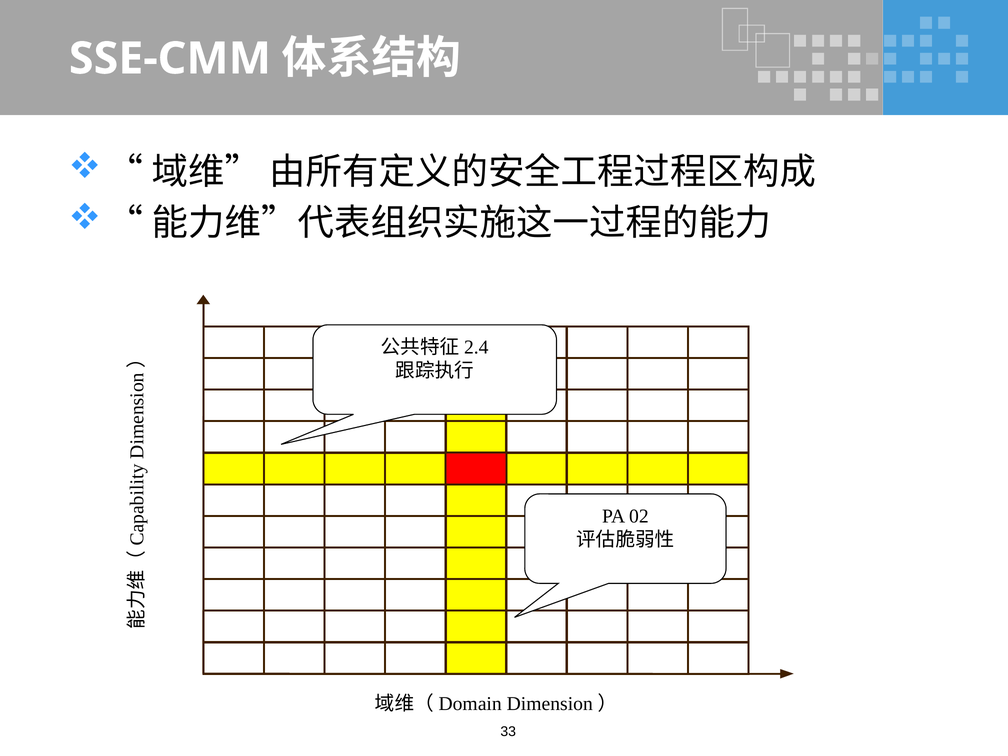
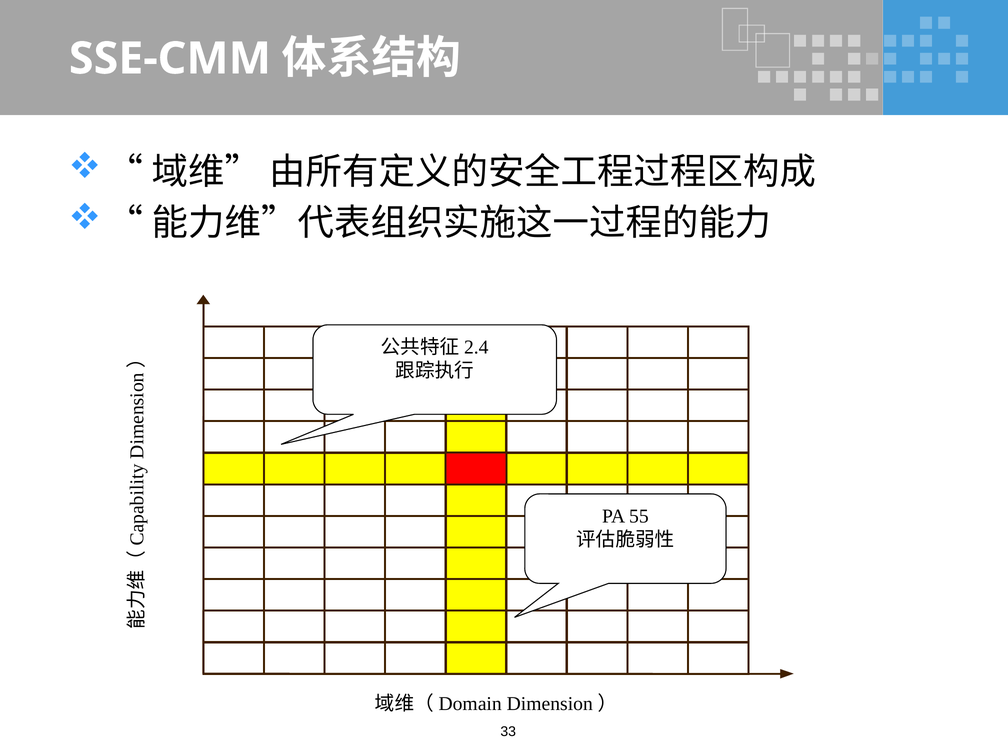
02: 02 -> 55
